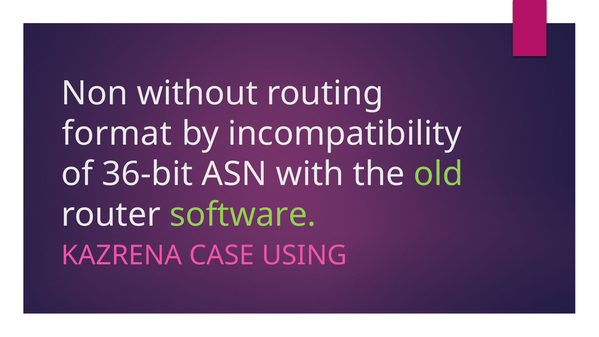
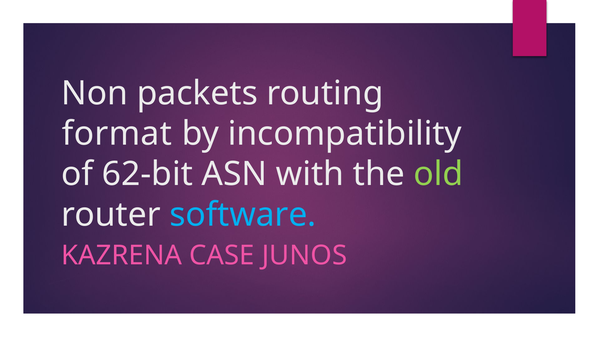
without: without -> packets
36-bit: 36-bit -> 62-bit
software colour: light green -> light blue
USING: USING -> JUNOS
